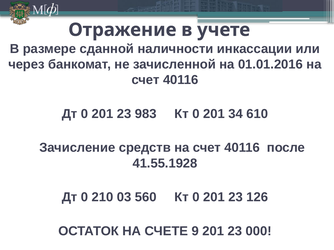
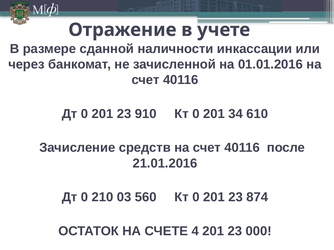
983: 983 -> 910
41.55.1928: 41.55.1928 -> 21.01.2016
126: 126 -> 874
9: 9 -> 4
